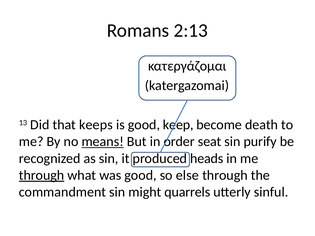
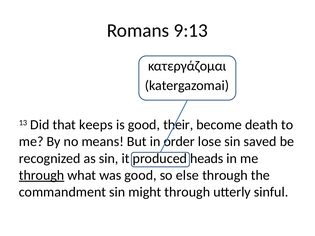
2:13: 2:13 -> 9:13
keep: keep -> their
means underline: present -> none
seat: seat -> lose
purify: purify -> saved
might quarrels: quarrels -> through
